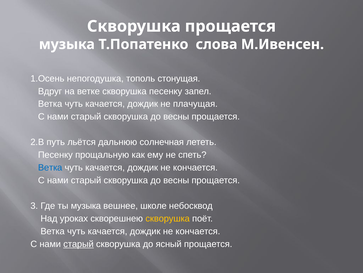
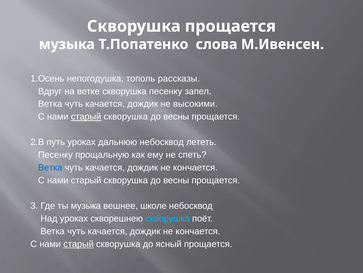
стонущая: стонущая -> рассказы
плачущая: плачущая -> высокими
старый at (86, 116) underline: none -> present
путь льётся: льётся -> уроках
дальнюю солнечная: солнечная -> небосквод
скворушка at (168, 218) colour: yellow -> light blue
